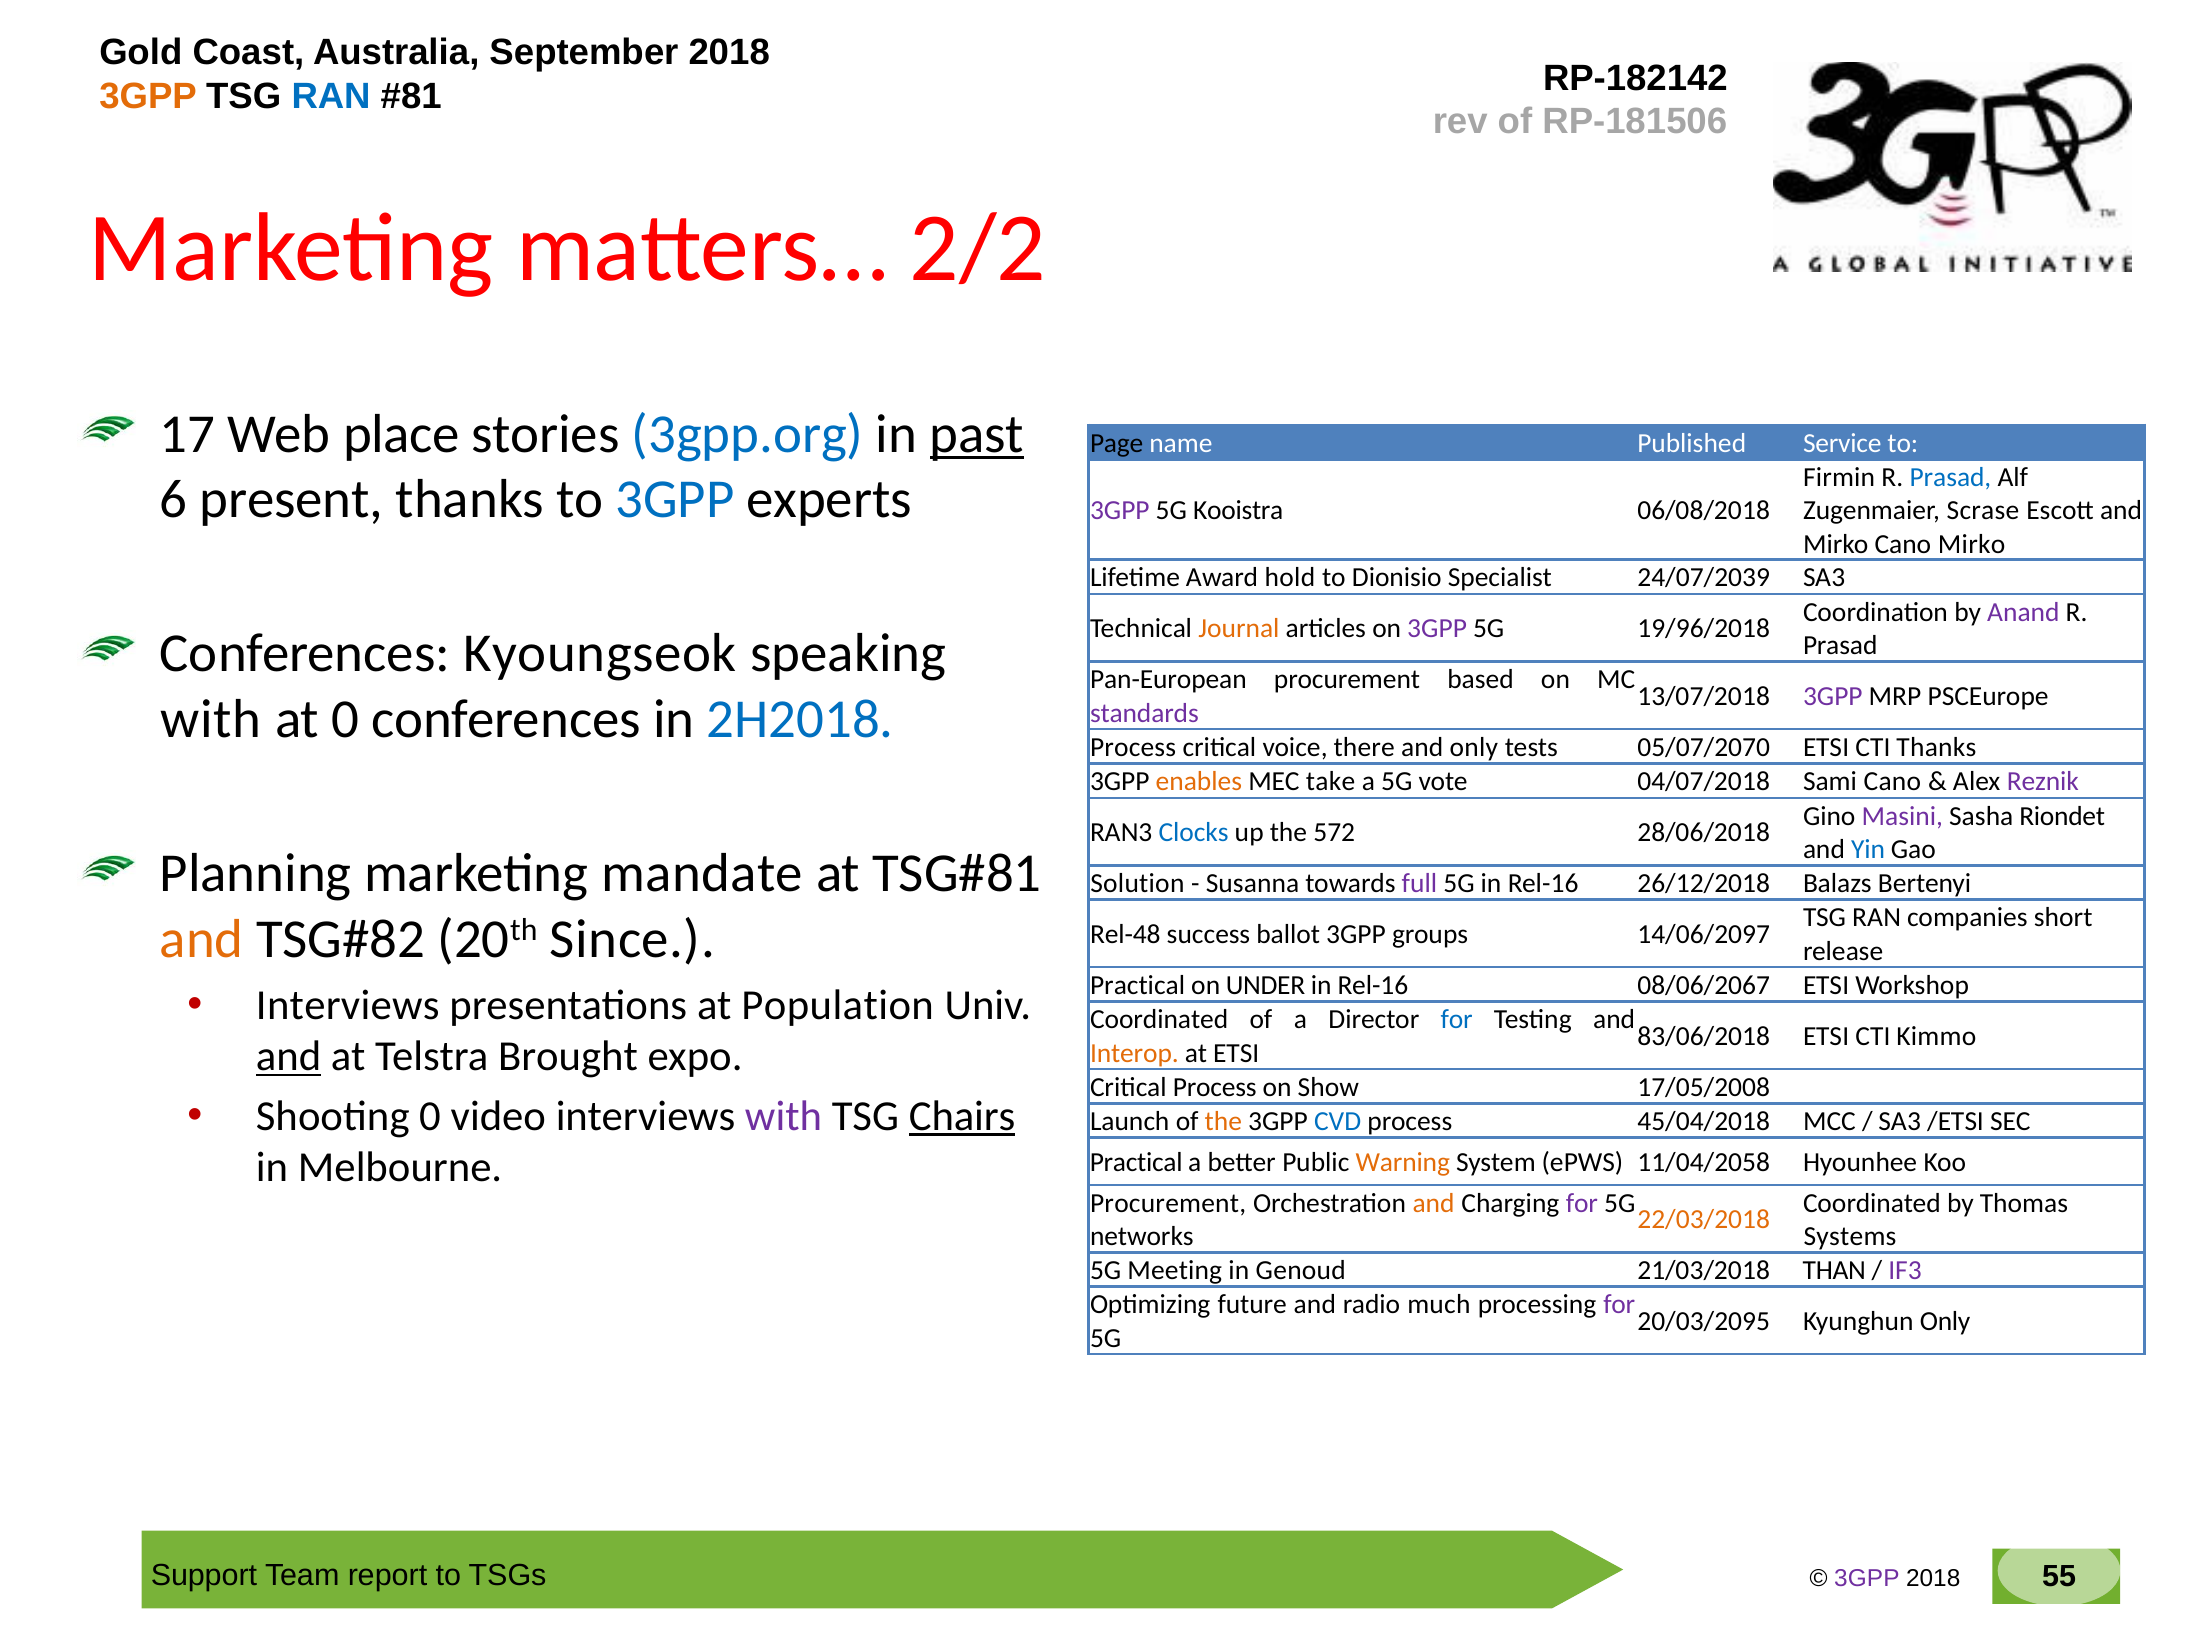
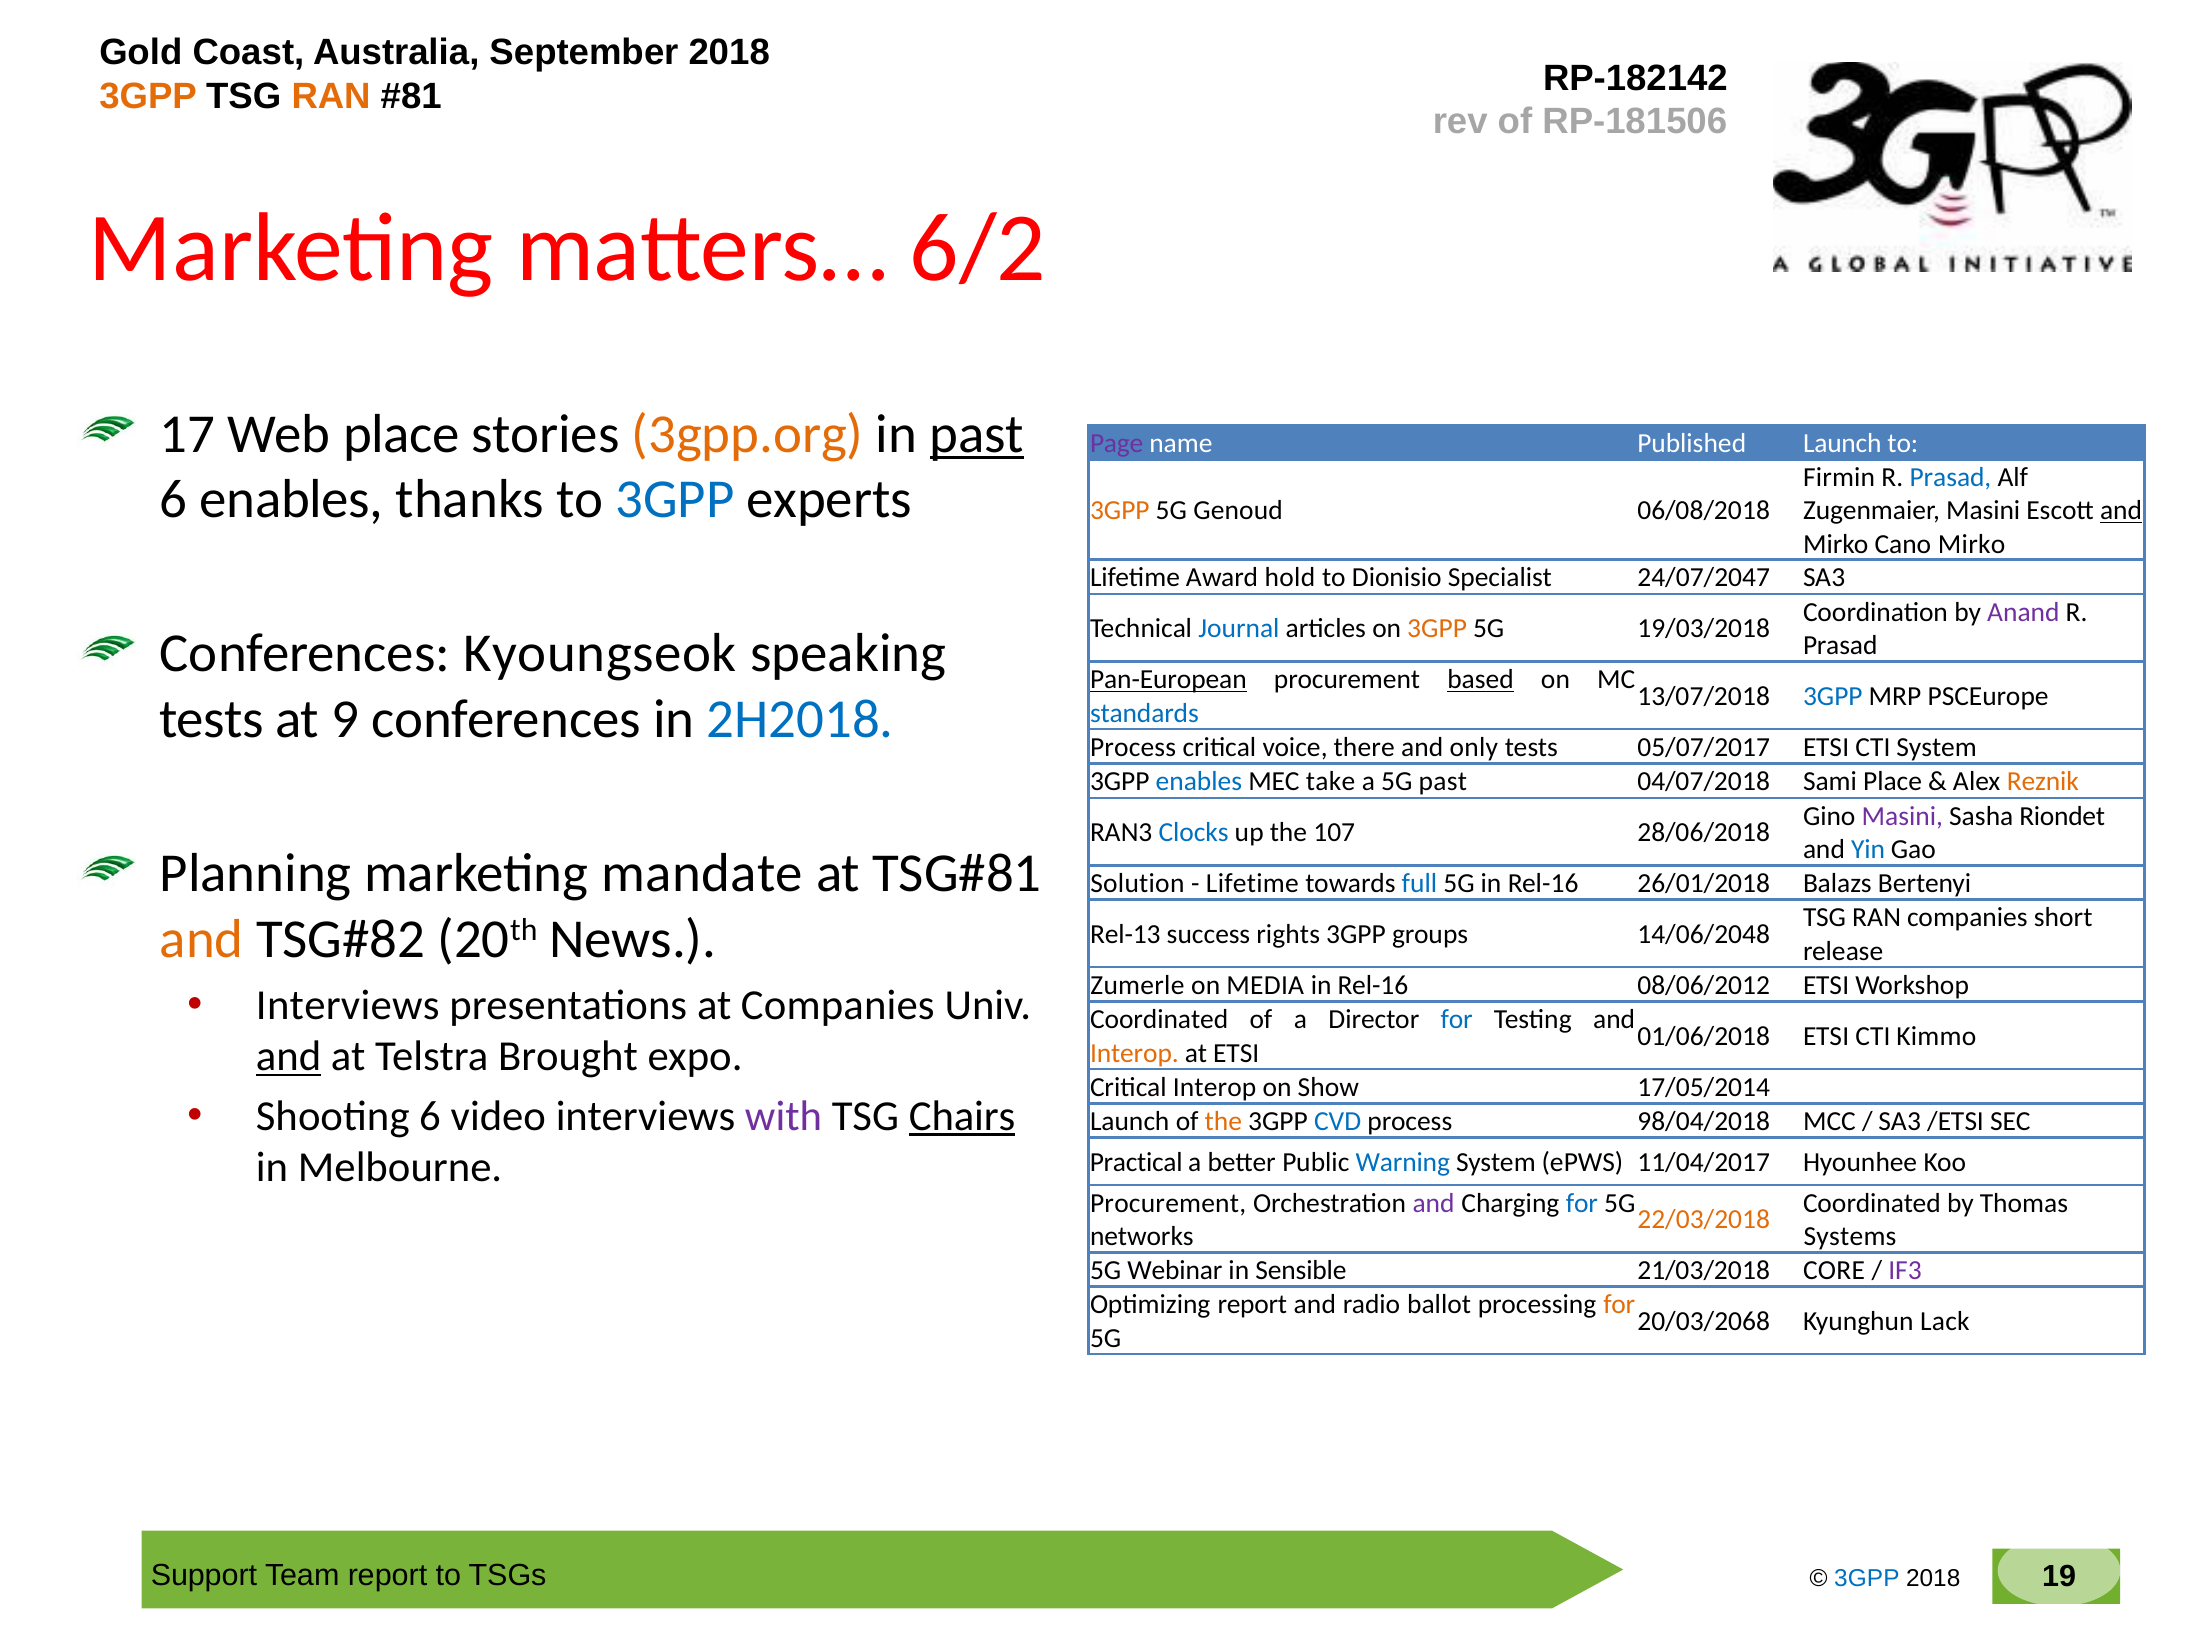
RAN at (331, 97) colour: blue -> orange
2/2: 2/2 -> 6/2
3gpp.org colour: blue -> orange
Page colour: black -> purple
Published Service: Service -> Launch
6 present: present -> enables
3GPP at (1120, 510) colour: purple -> orange
Kooistra: Kooistra -> Genoud
Zugenmaier Scrase: Scrase -> Masini
and at (2121, 511) underline: none -> present
24/07/2039: 24/07/2039 -> 24/07/2047
Journal colour: orange -> blue
3GPP at (1437, 629) colour: purple -> orange
19/96/2018: 19/96/2018 -> 19/03/2018
Pan-European underline: none -> present
based underline: none -> present
3GPP at (1833, 696) colour: purple -> blue
with at (211, 719): with -> tests
at 0: 0 -> 9
standards colour: purple -> blue
05/07/2070: 05/07/2070 -> 05/07/2017
CTI Thanks: Thanks -> System
enables at (1199, 782) colour: orange -> blue
5G vote: vote -> past
Sami Cano: Cano -> Place
Reznik colour: purple -> orange
572: 572 -> 107
Susanna at (1252, 883): Susanna -> Lifetime
full colour: purple -> blue
26/12/2018: 26/12/2018 -> 26/01/2018
Since: Since -> News
Rel-48: Rel-48 -> Rel-13
ballot: ballot -> rights
14/06/2097: 14/06/2097 -> 14/06/2048
Practical at (1138, 985): Practical -> Zumerle
UNDER: UNDER -> MEDIA
08/06/2067: 08/06/2067 -> 08/06/2012
at Population: Population -> Companies
83/06/2018: 83/06/2018 -> 01/06/2018
Critical Process: Process -> Interop
17/05/2008: 17/05/2008 -> 17/05/2014
Shooting 0: 0 -> 6
45/04/2018: 45/04/2018 -> 98/04/2018
Warning colour: orange -> blue
11/04/2058: 11/04/2058 -> 11/04/2017
and at (1434, 1203) colour: orange -> purple
for at (1582, 1203) colour: purple -> blue
Meeting: Meeting -> Webinar
Genoud: Genoud -> Sensible
THAN: THAN -> CORE
Optimizing future: future -> report
much: much -> ballot
for at (1619, 1305) colour: purple -> orange
20/03/2095: 20/03/2095 -> 20/03/2068
Kyunghun Only: Only -> Lack
55: 55 -> 19
3GPP at (1867, 1579) colour: purple -> blue
